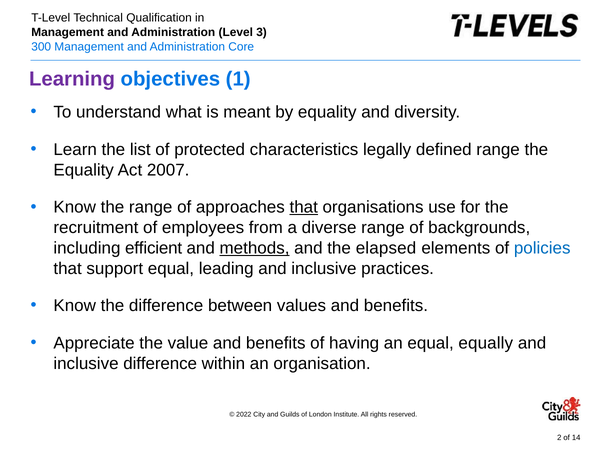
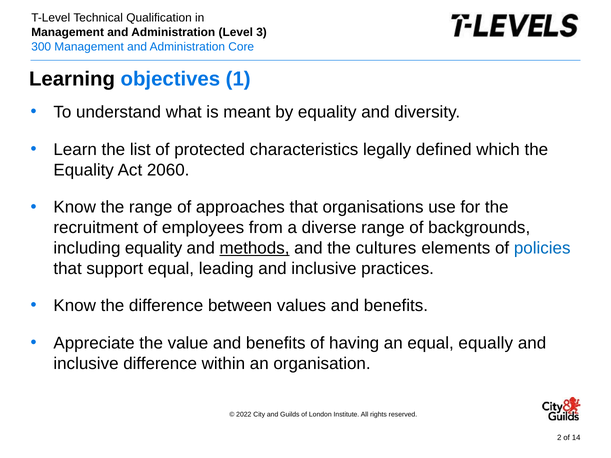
Learning colour: purple -> black
defined range: range -> which
2007: 2007 -> 2060
that at (304, 207) underline: present -> none
including efficient: efficient -> equality
elapsed: elapsed -> cultures
